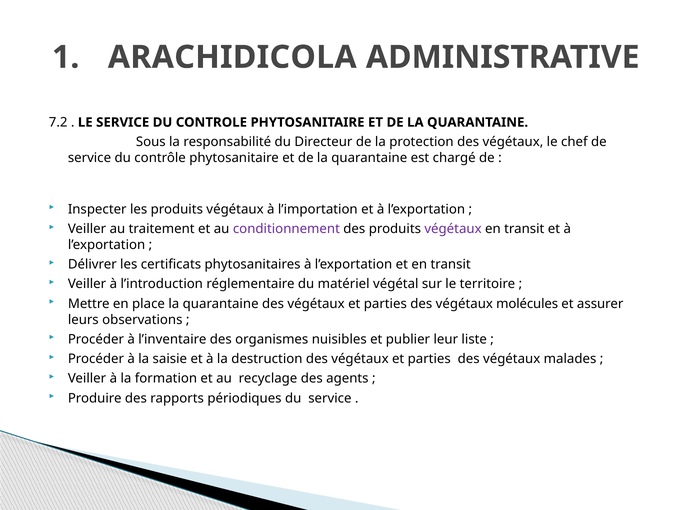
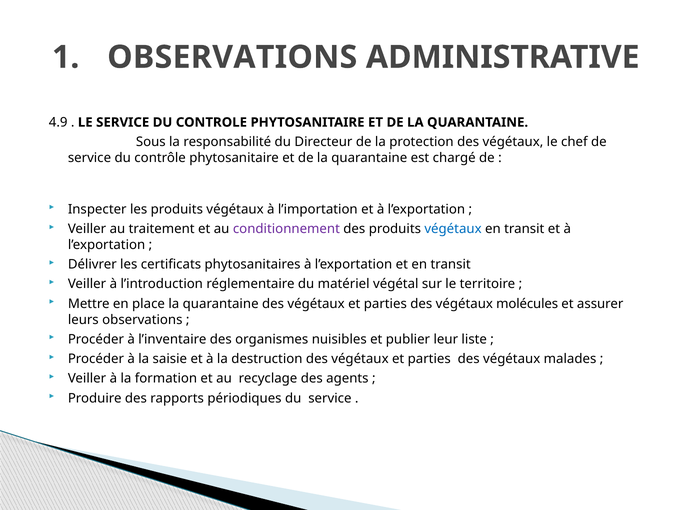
ARACHIDICOLA at (232, 57): ARACHIDICOLA -> OBSERVATIONS
7.2: 7.2 -> 4.9
végétaux at (453, 229) colour: purple -> blue
